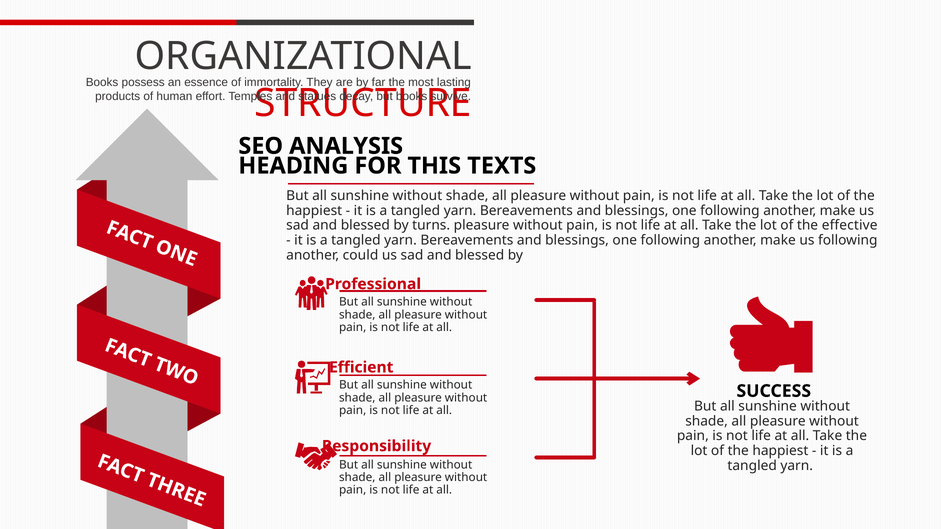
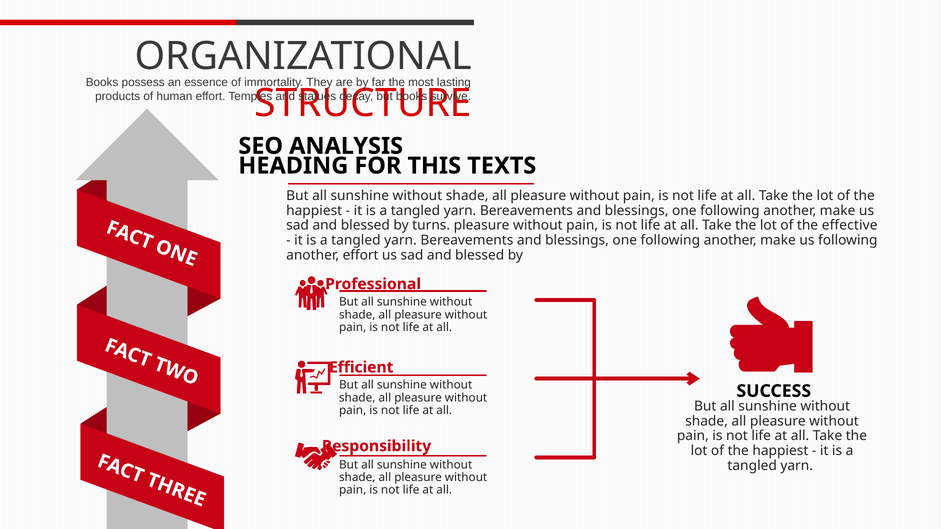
another could: could -> effort
